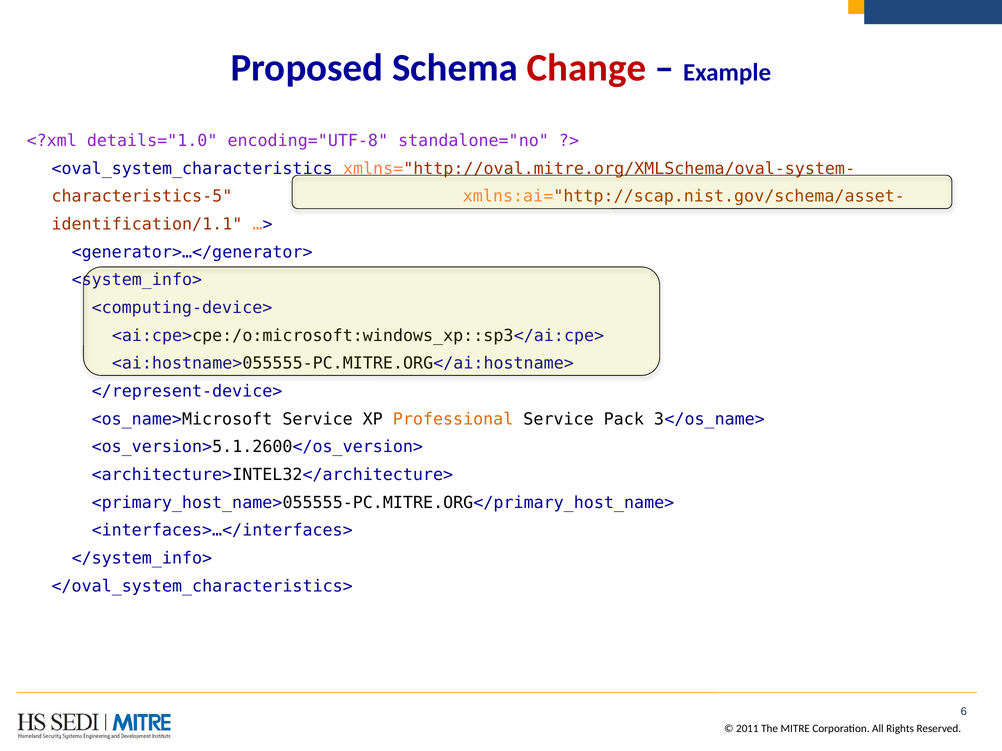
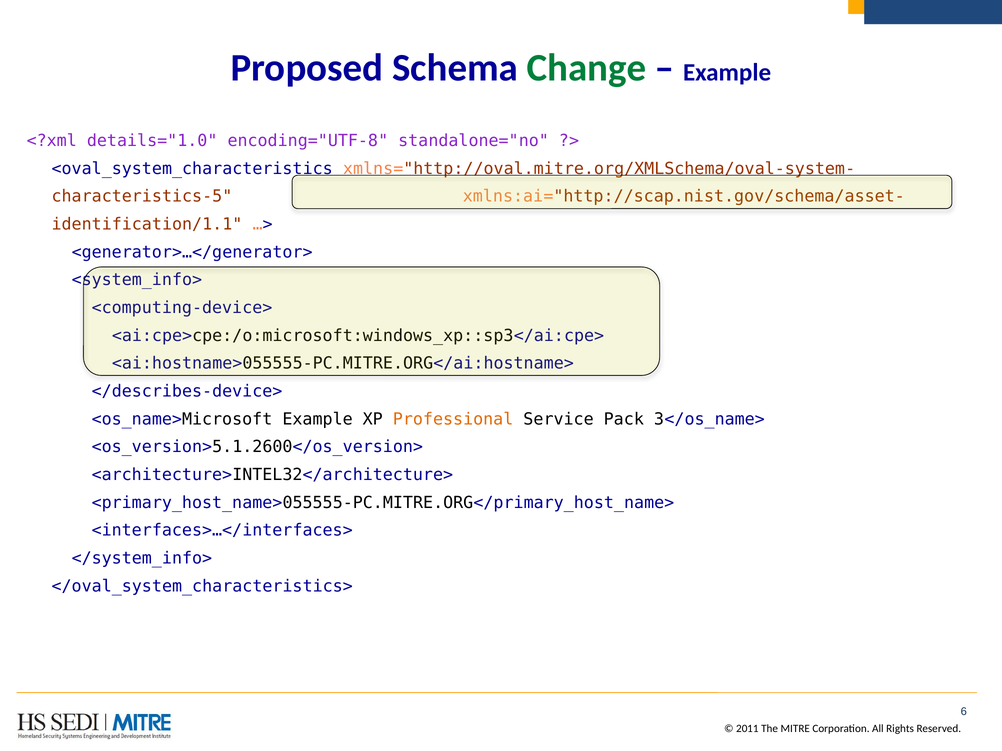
Change colour: red -> green
</represent-device>: </represent-device> -> </describes-device>
<os_name>Microsoft Service: Service -> Example
